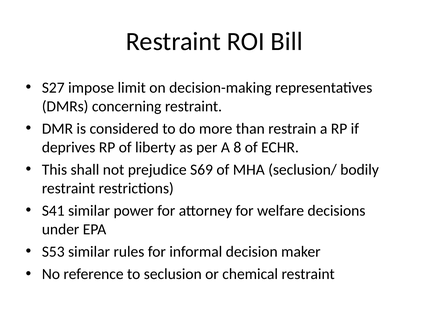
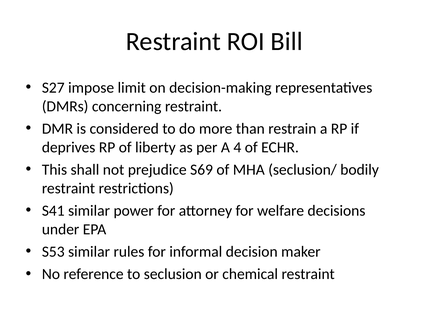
8: 8 -> 4
